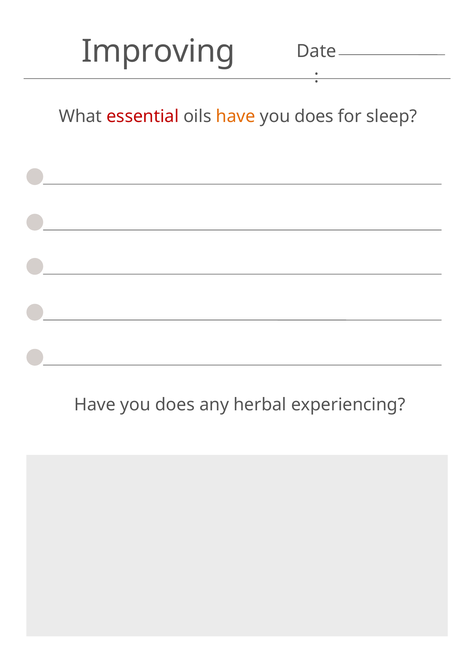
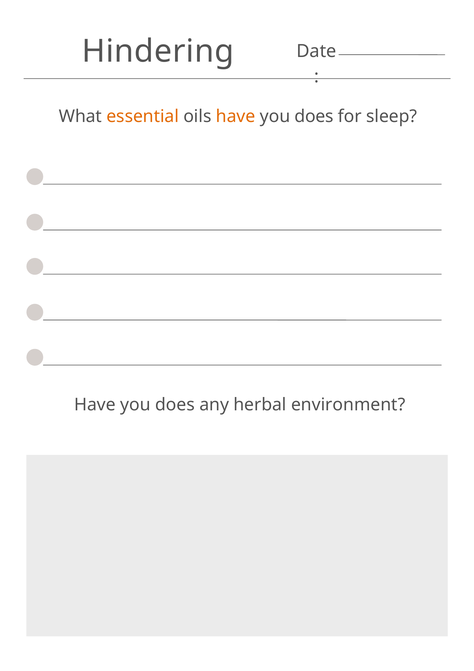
Improving: Improving -> Hindering
essential colour: red -> orange
experiencing: experiencing -> environment
